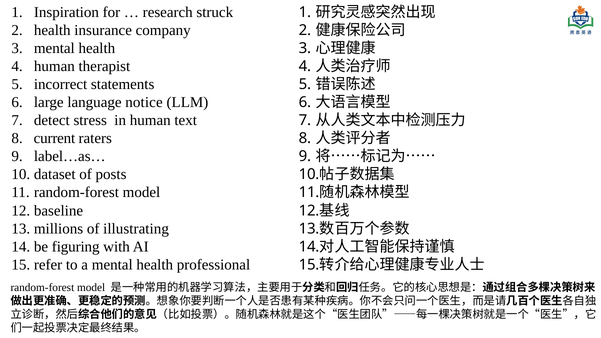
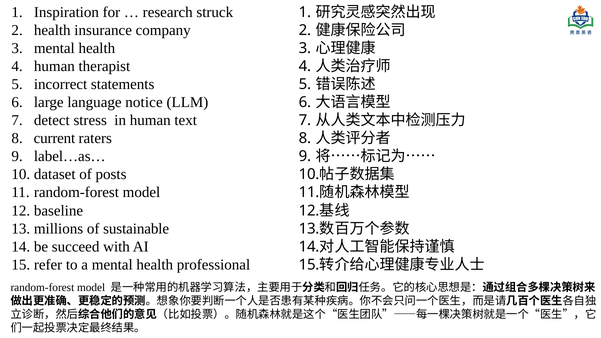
illustrating: illustrating -> sustainable
figuring: figuring -> succeed
